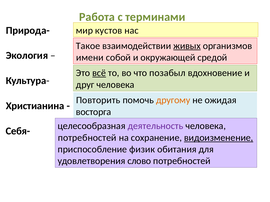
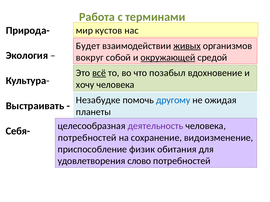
Такое: Такое -> Будет
имени: имени -> вокруг
окружающей underline: none -> present
друг: друг -> хочу
Повторить: Повторить -> Незабудке
другому colour: orange -> blue
Христианина: Христианина -> Выстраивать
восторга: восторга -> планеты
видоизменение underline: present -> none
